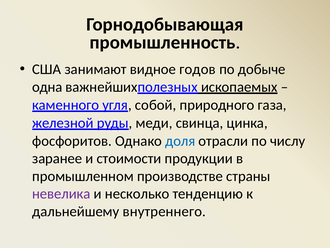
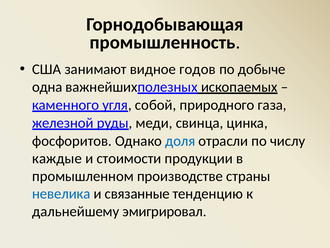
заранее: заранее -> каждые
невелика colour: purple -> blue
несколько: несколько -> связанные
внутреннего: внутреннего -> эмигрировал
